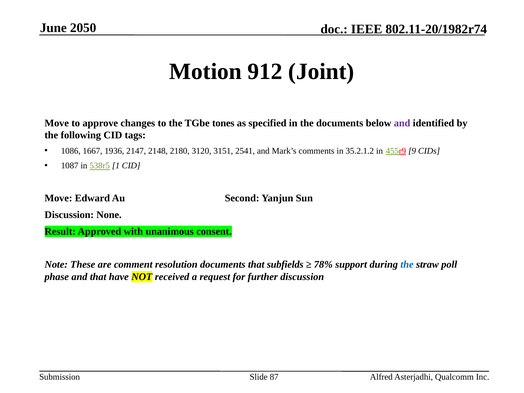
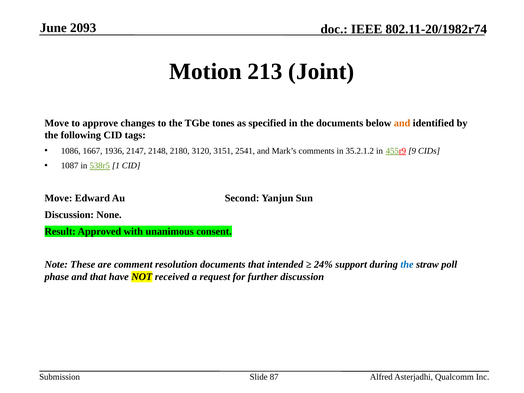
2050: 2050 -> 2093
912: 912 -> 213
and at (402, 123) colour: purple -> orange
subfields: subfields -> intended
78%: 78% -> 24%
